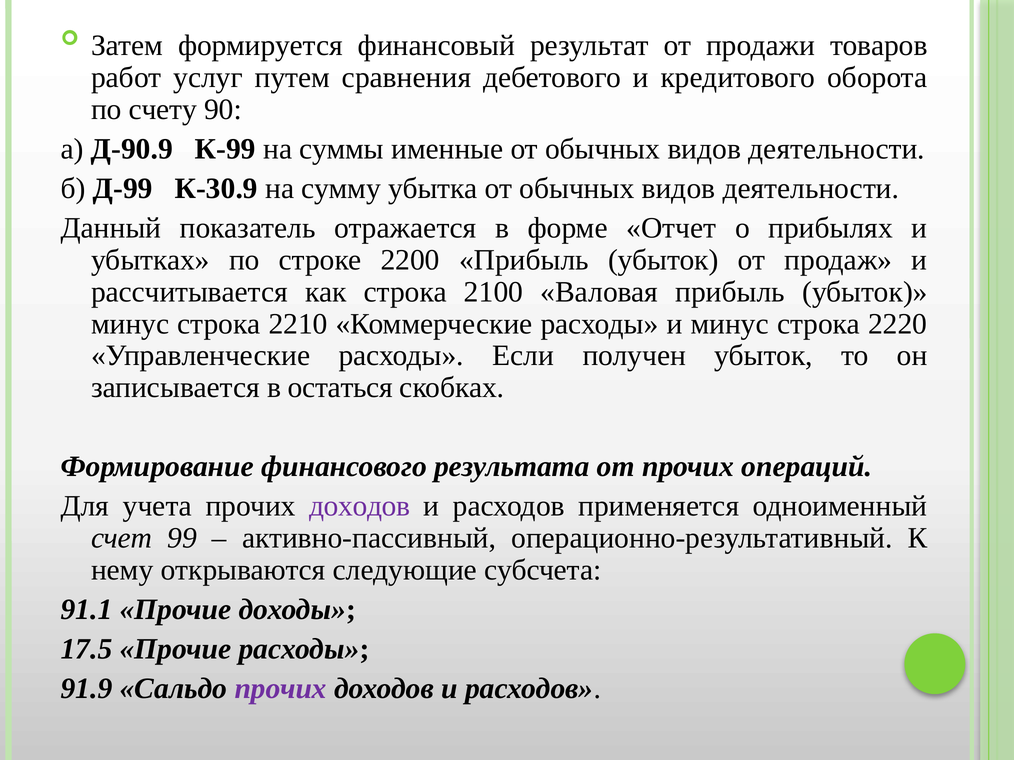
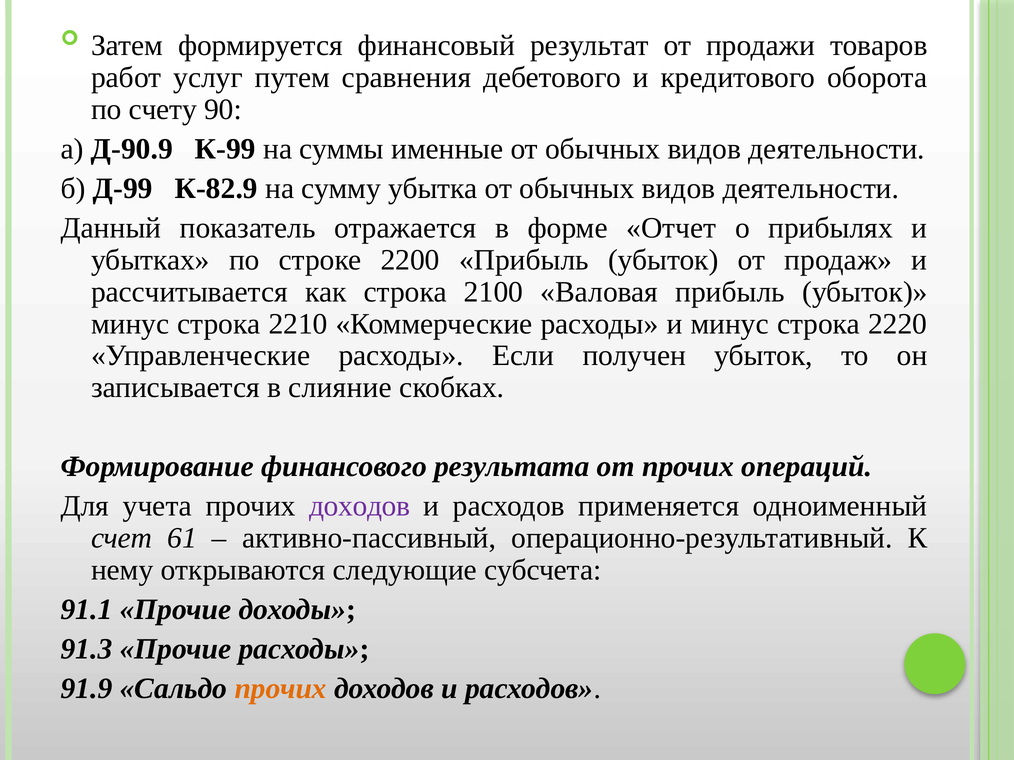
К-30.9: К-30.9 -> К-82.9
остаться: остаться -> слияние
99: 99 -> 61
17.5: 17.5 -> 91.3
прочих at (281, 689) colour: purple -> orange
